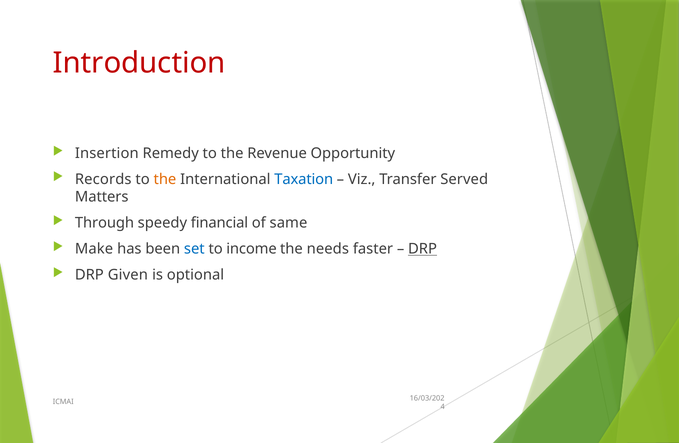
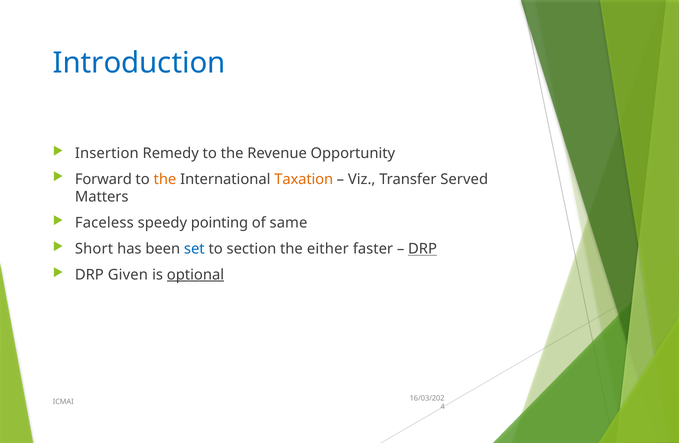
Introduction colour: red -> blue
Records: Records -> Forward
Taxation colour: blue -> orange
Through: Through -> Faceless
financial: financial -> pointing
Make: Make -> Short
income: income -> section
needs: needs -> either
optional underline: none -> present
